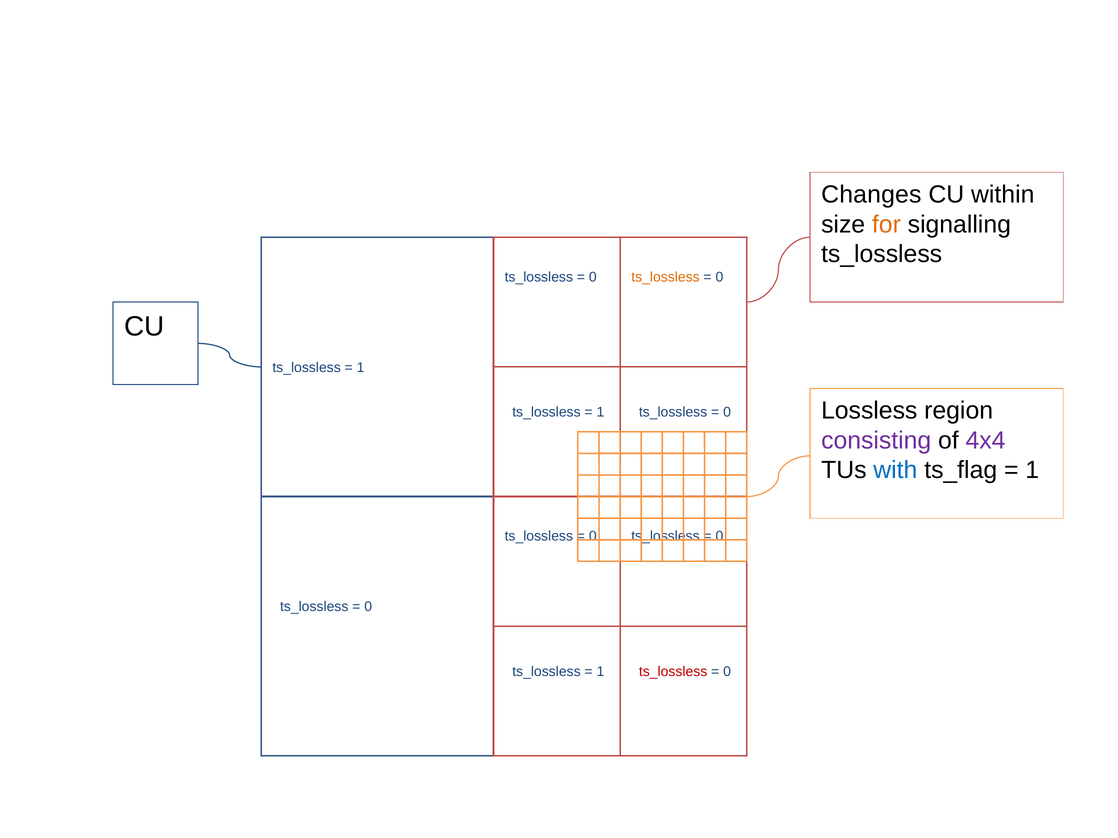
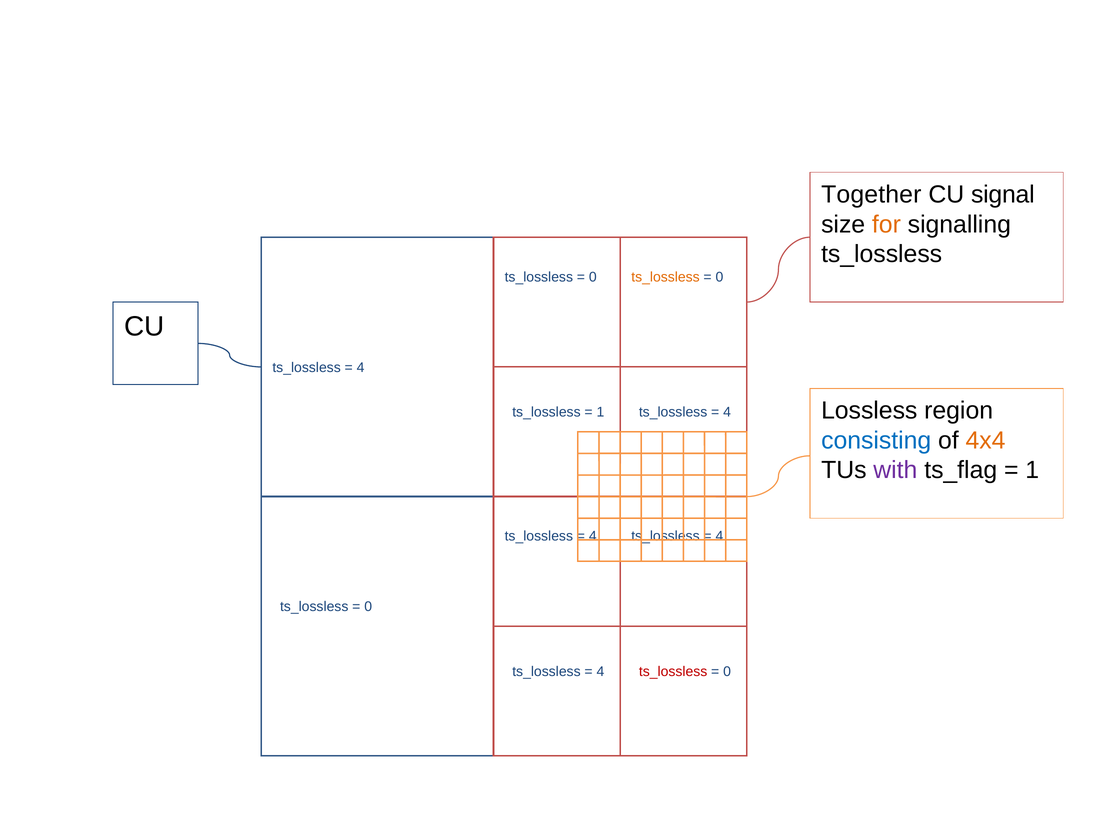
Changes: Changes -> Together
within: within -> signal
1 at (361, 368): 1 -> 4
0 at (727, 412): 0 -> 4
consisting colour: purple -> blue
4x4 colour: purple -> orange
with colour: blue -> purple
0 at (593, 537): 0 -> 4
0 at (719, 537): 0 -> 4
1 at (600, 672): 1 -> 4
